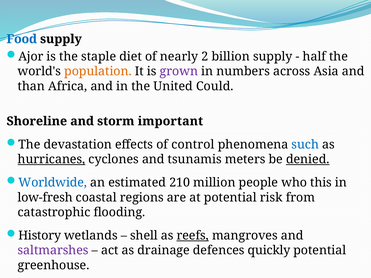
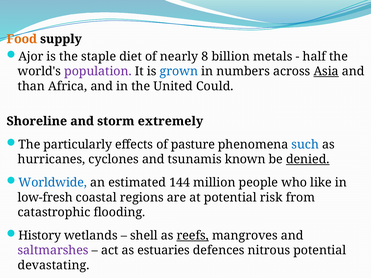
Food colour: blue -> orange
2: 2 -> 8
billion supply: supply -> metals
population colour: orange -> purple
grown colour: purple -> blue
Asia underline: none -> present
important: important -> extremely
devastation: devastation -> particularly
control: control -> pasture
hurricanes underline: present -> none
meters: meters -> known
210: 210 -> 144
this: this -> like
drainage: drainage -> estuaries
quickly: quickly -> nitrous
greenhouse: greenhouse -> devastating
